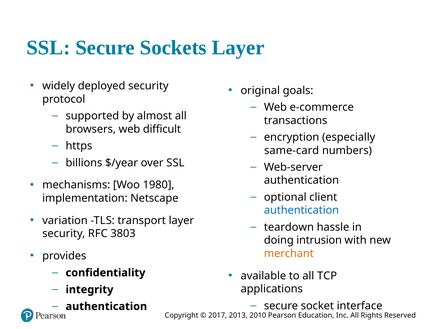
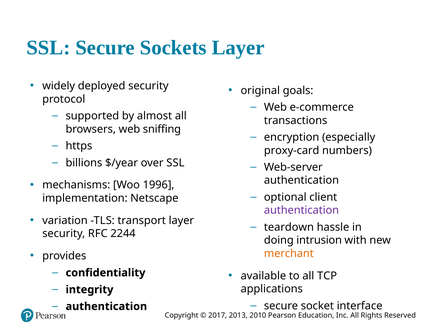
difficult: difficult -> sniffing
same-card: same-card -> proxy-card
1980: 1980 -> 1996
authentication at (301, 211) colour: blue -> purple
3803: 3803 -> 2244
